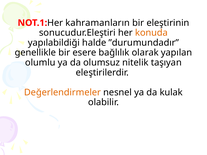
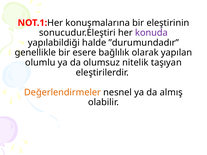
kahramanların: kahramanların -> konuşmalarına
konuda colour: orange -> purple
kulak: kulak -> almış
